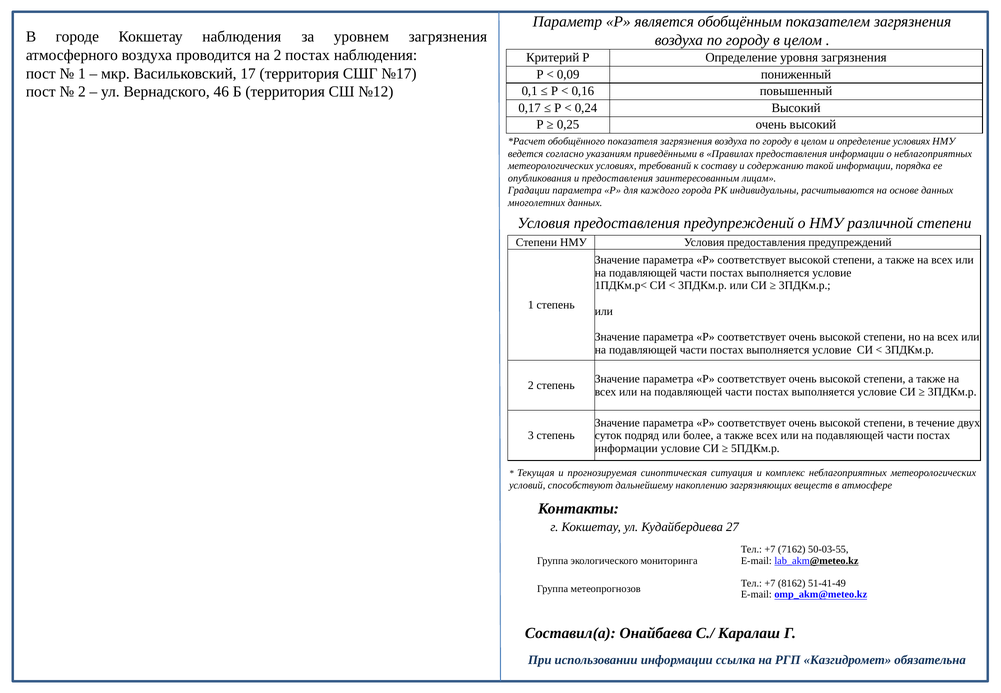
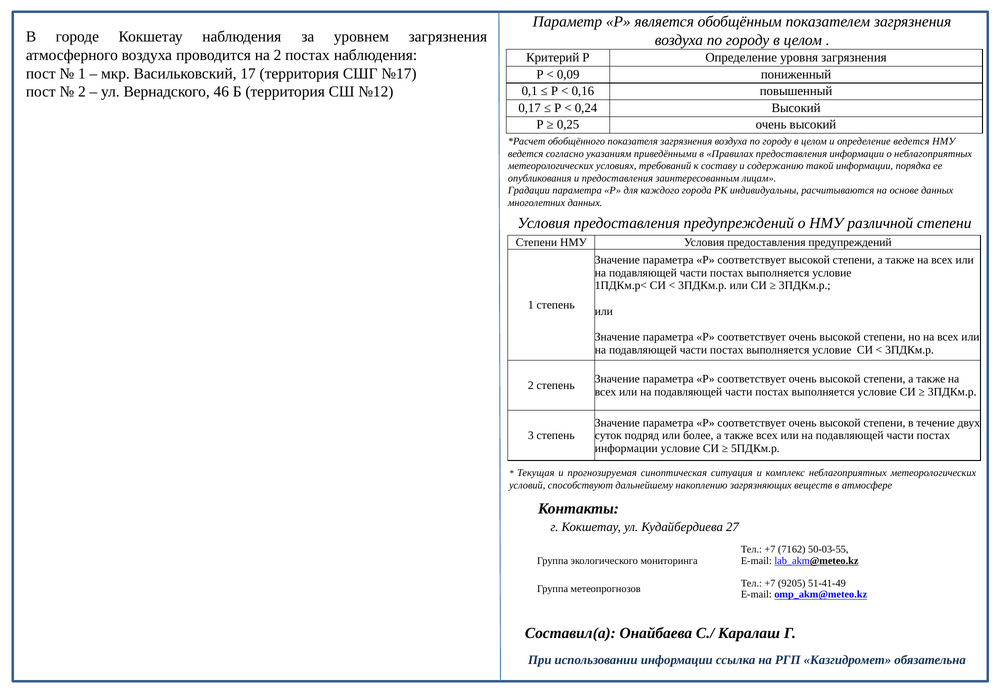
определение условиях: условиях -> ведется
8162: 8162 -> 9205
